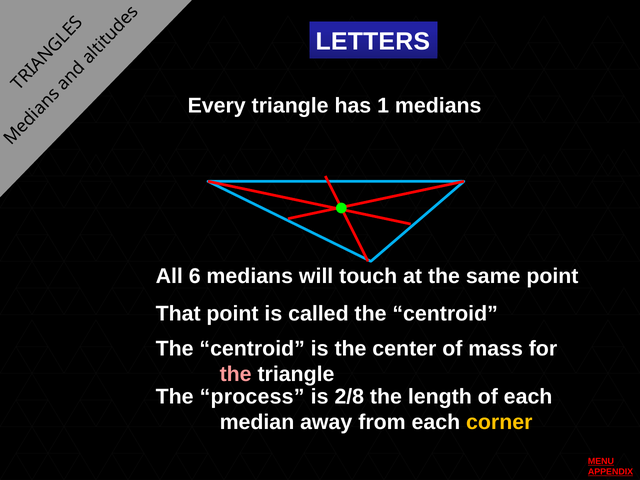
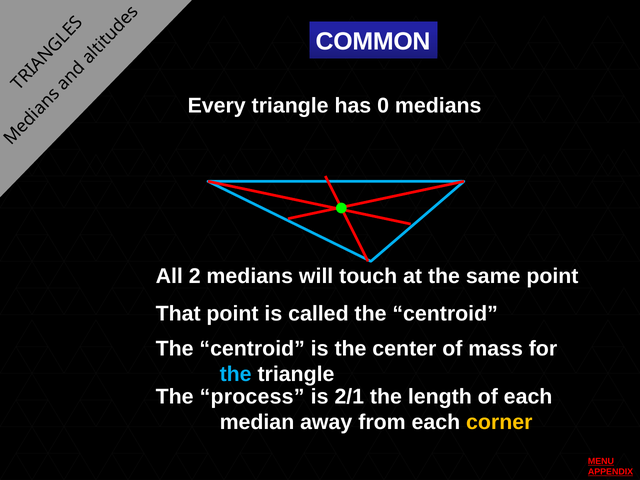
LETTERS: LETTERS -> COMMON
1: 1 -> 0
6: 6 -> 2
the at (236, 374) colour: pink -> light blue
2/8: 2/8 -> 2/1
